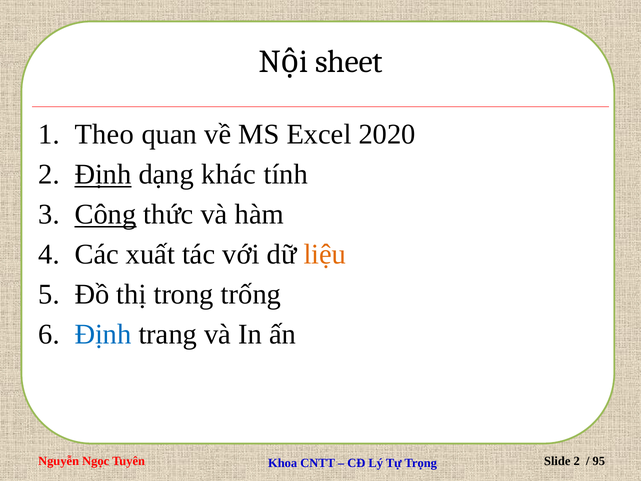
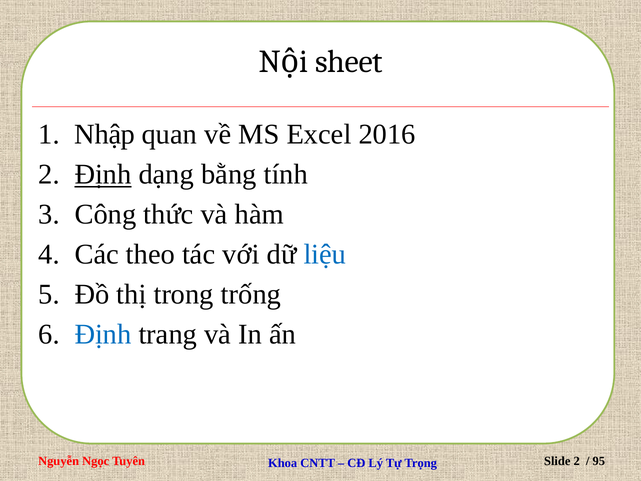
Theo: Theo -> Nhập
2020: 2020 -> 2016
khác: khác -> bằng
Công underline: present -> none
xuất: xuất -> theo
liệu colour: orange -> blue
